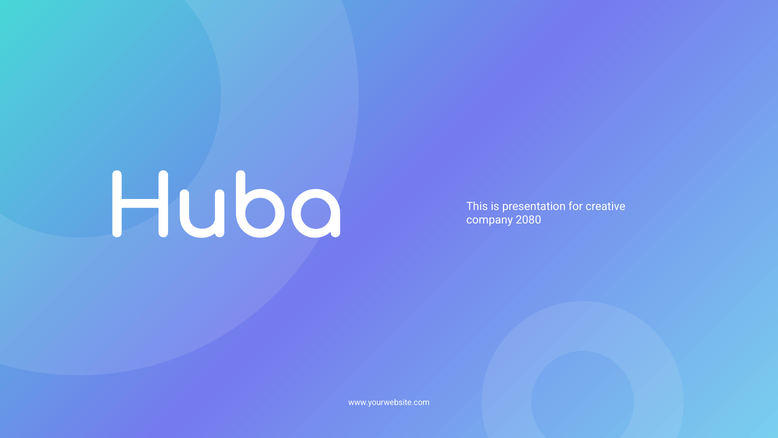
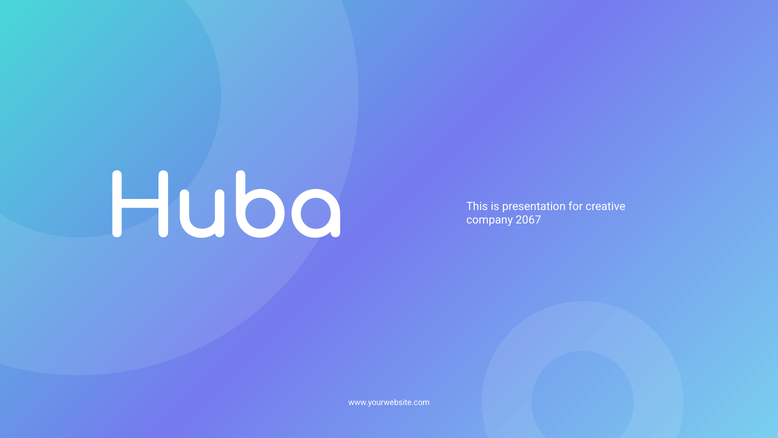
2080: 2080 -> 2067
